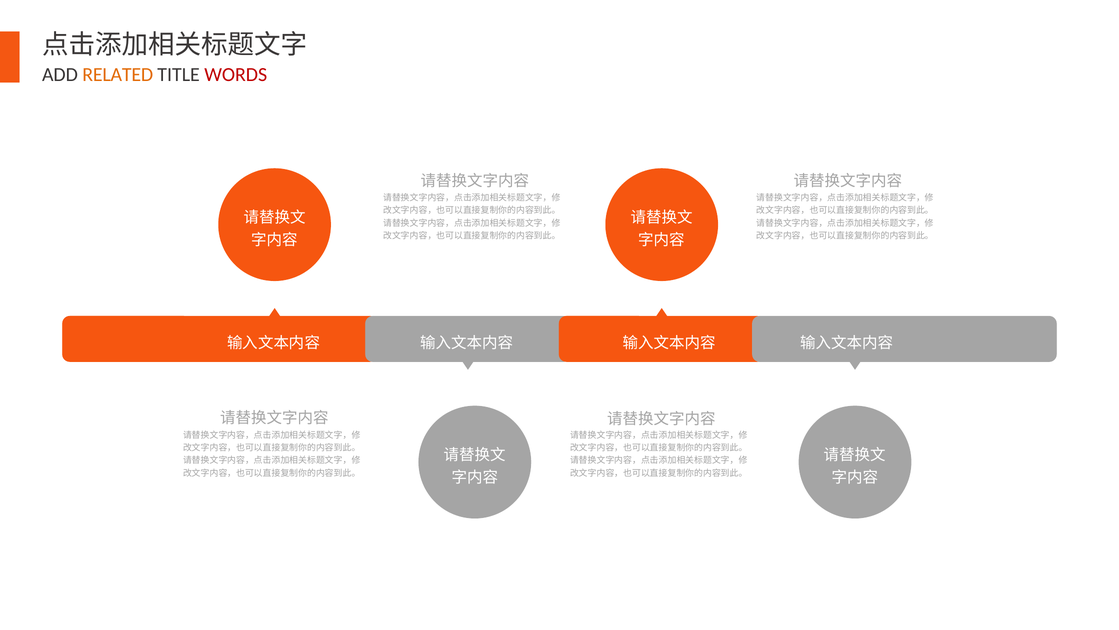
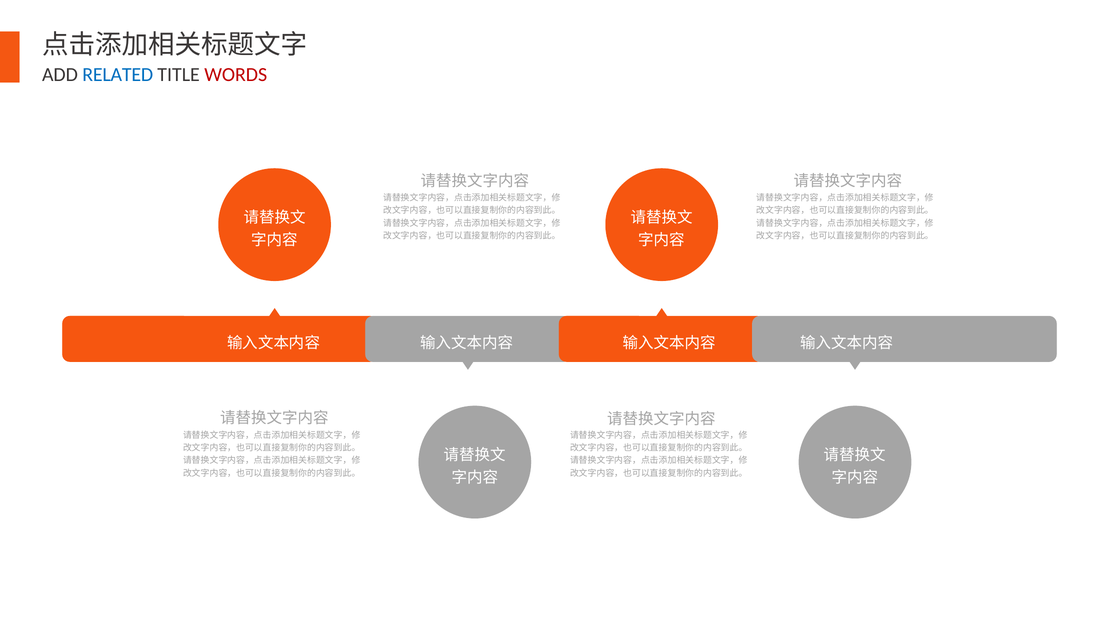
RELATED colour: orange -> blue
